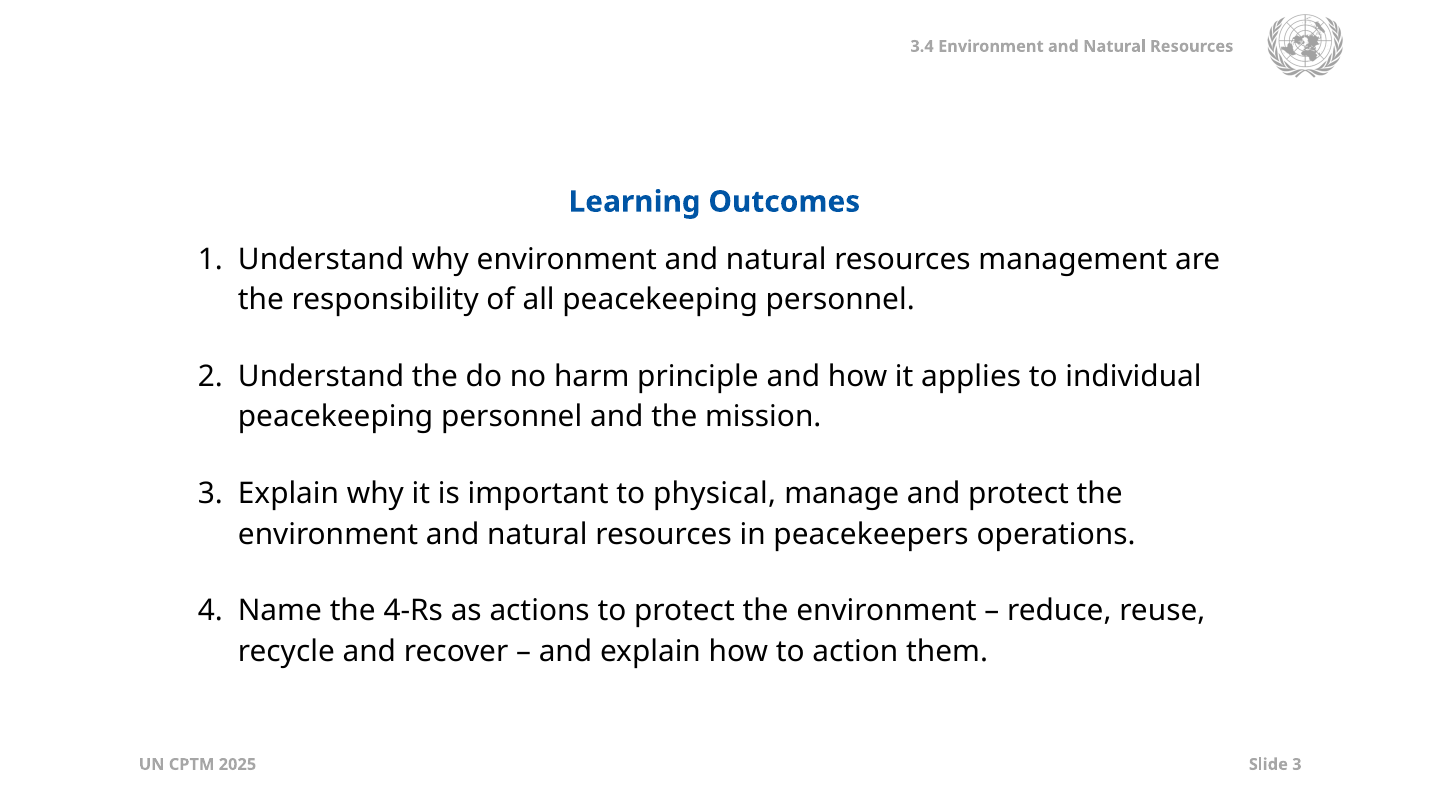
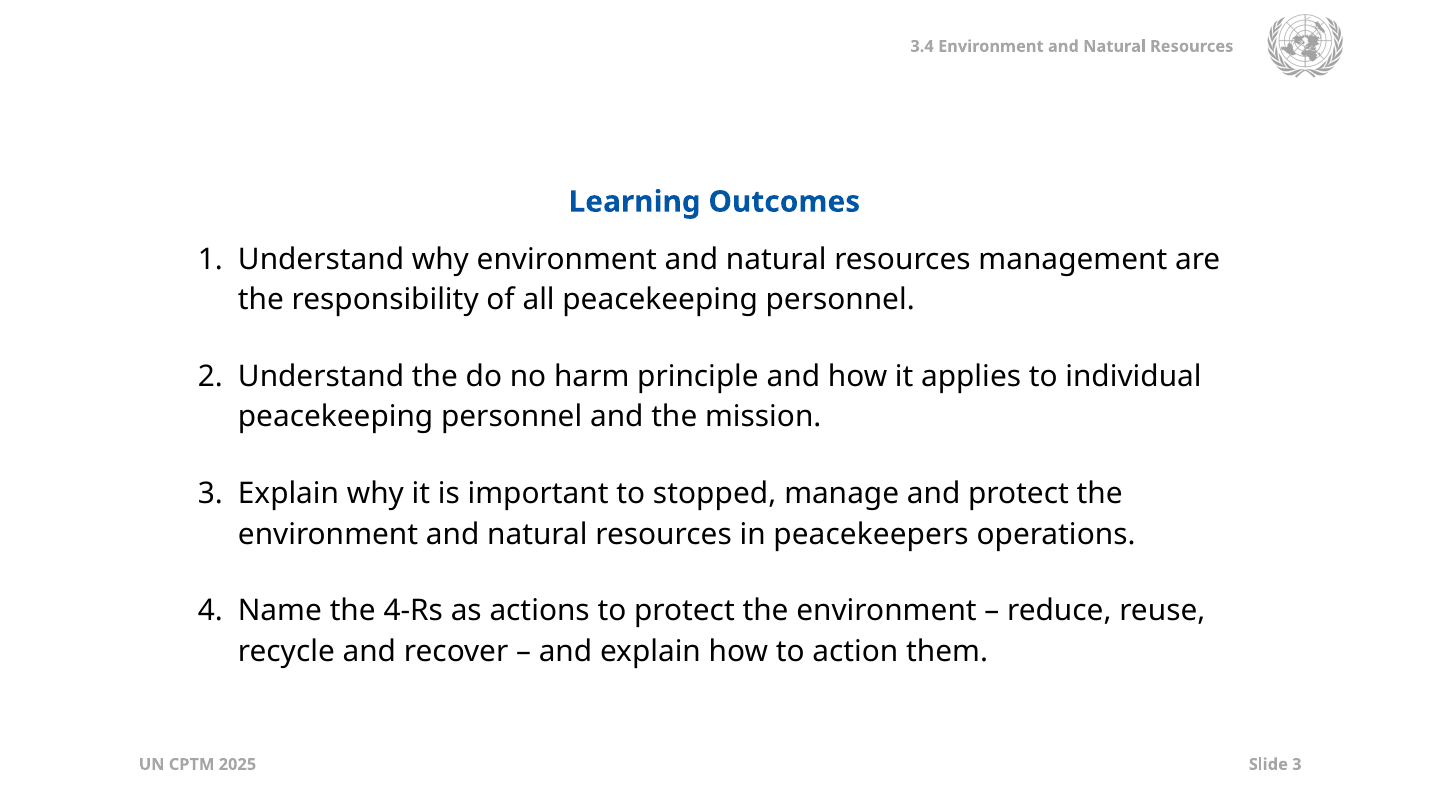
physical: physical -> stopped
